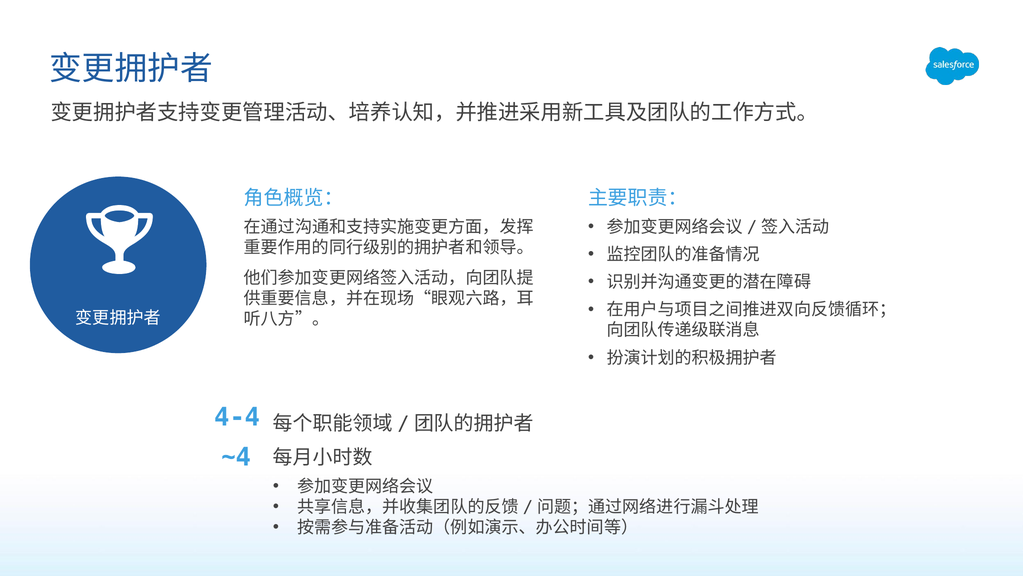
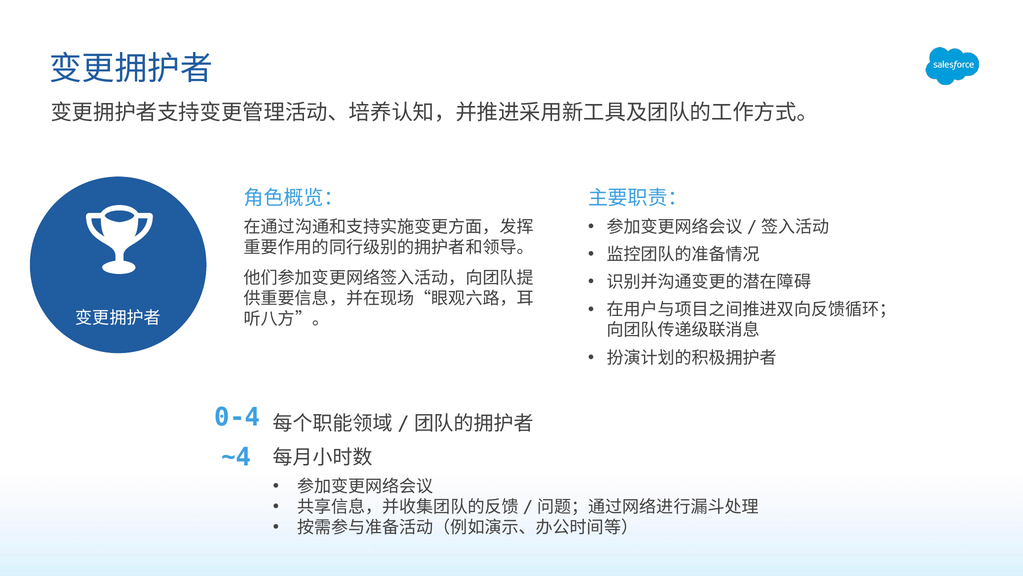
4-4: 4-4 -> 0-4
